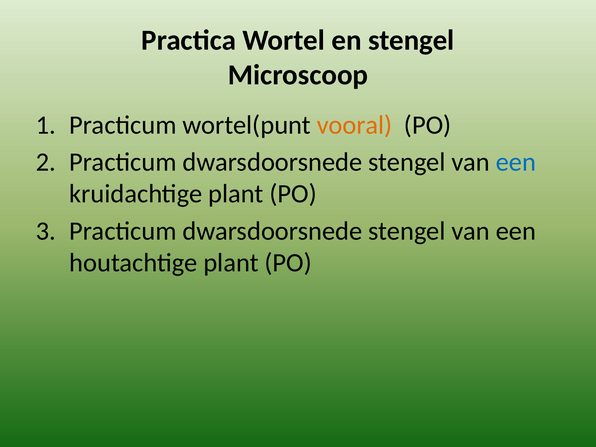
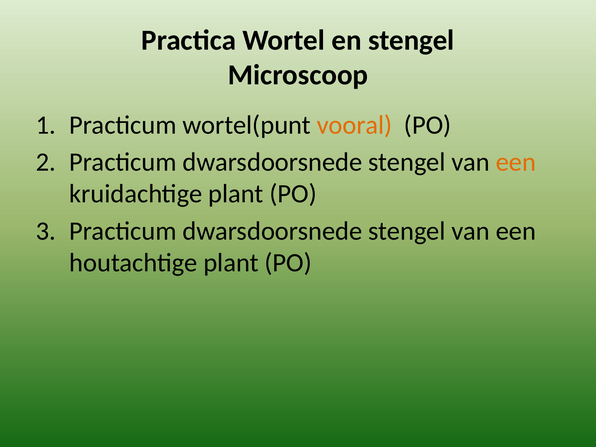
een at (516, 162) colour: blue -> orange
